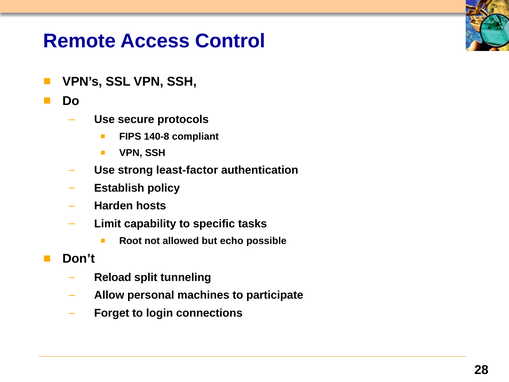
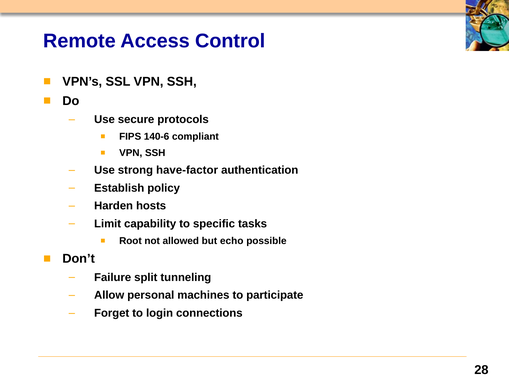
140-8: 140-8 -> 140-6
least-factor: least-factor -> have-factor
Reload: Reload -> Failure
